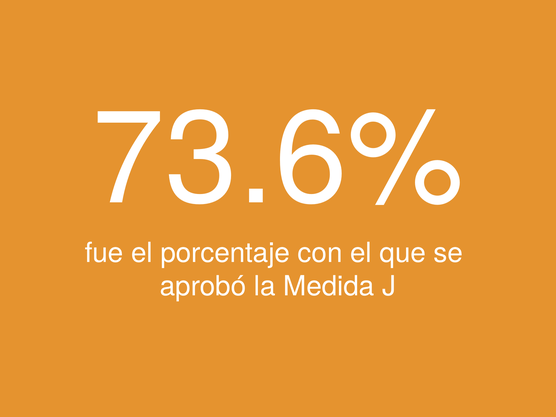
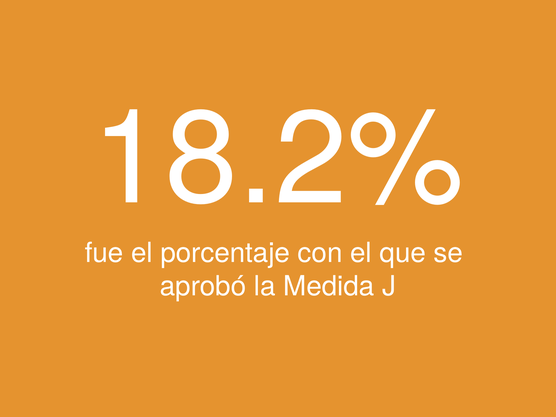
73.6%: 73.6% -> 18.2%
